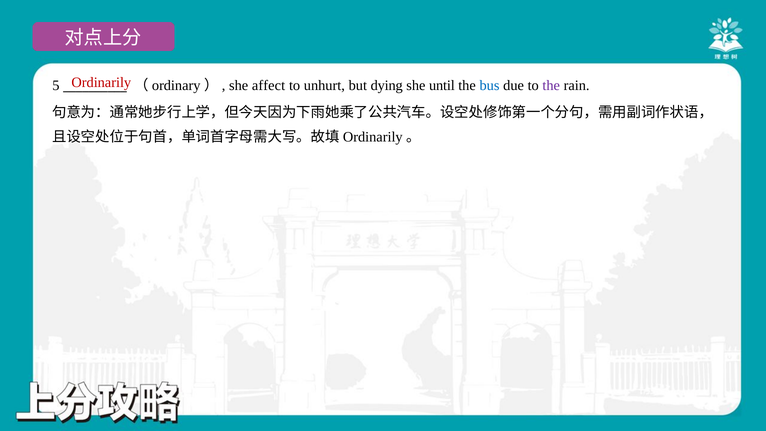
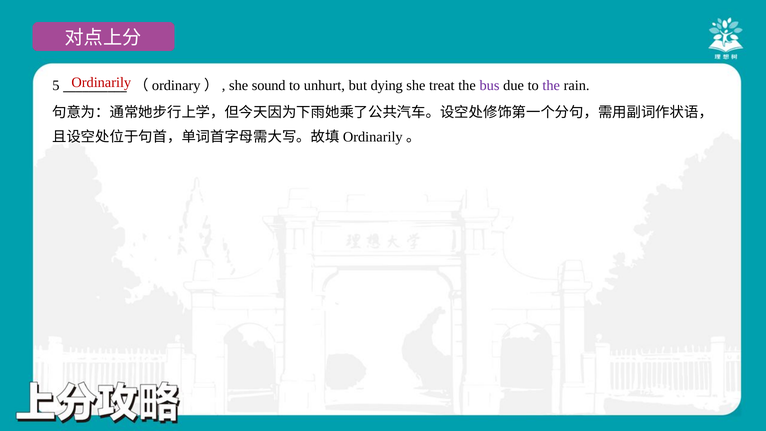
affect: affect -> sound
until: until -> treat
bus colour: blue -> purple
